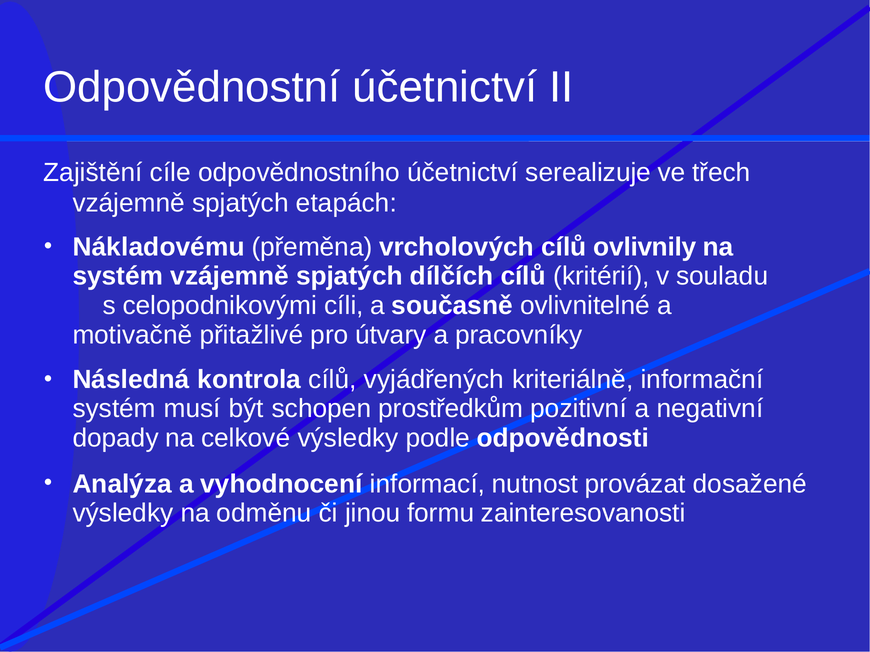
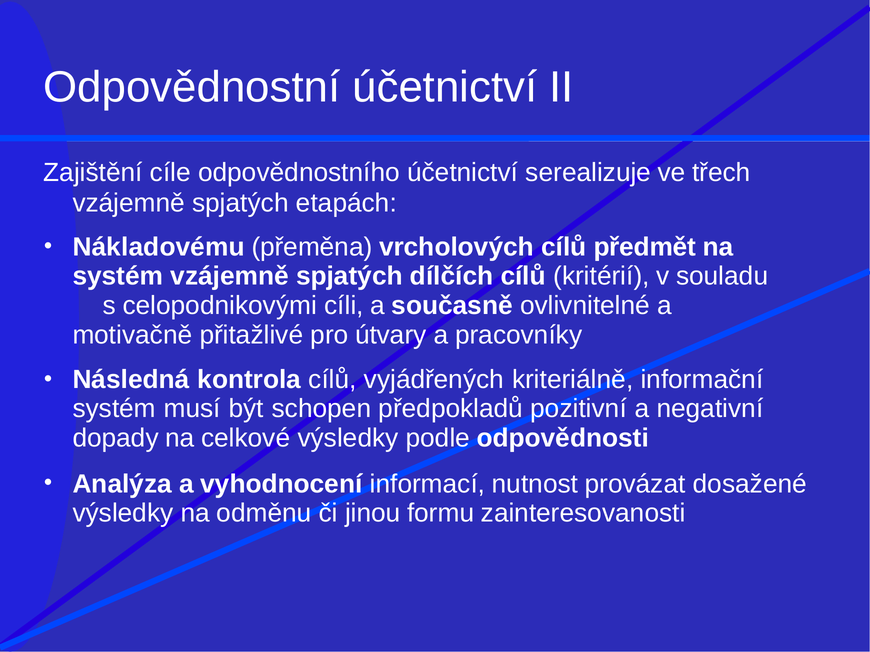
ovlivnily: ovlivnily -> předmět
prostředkům: prostředkům -> předpokladů
